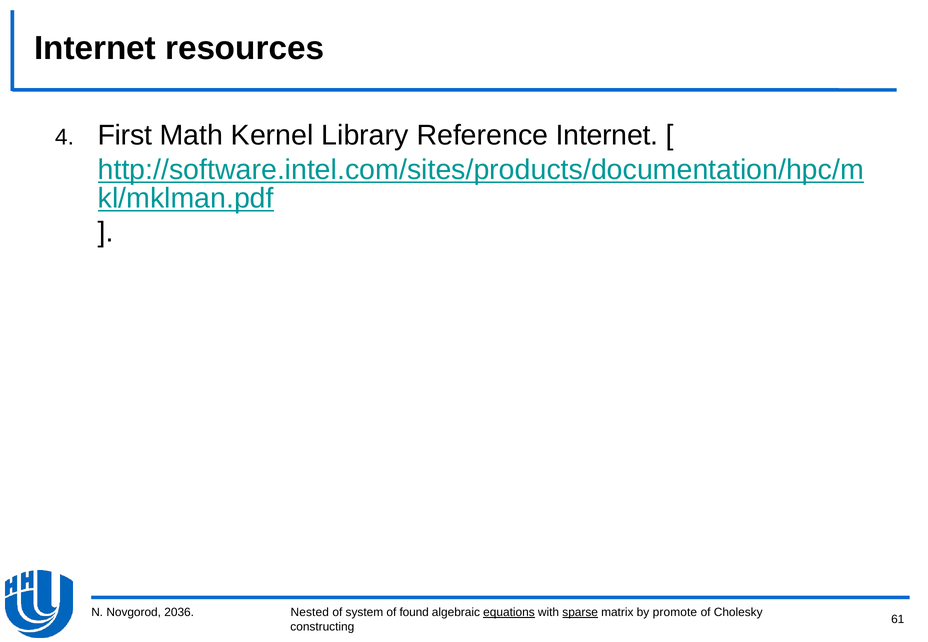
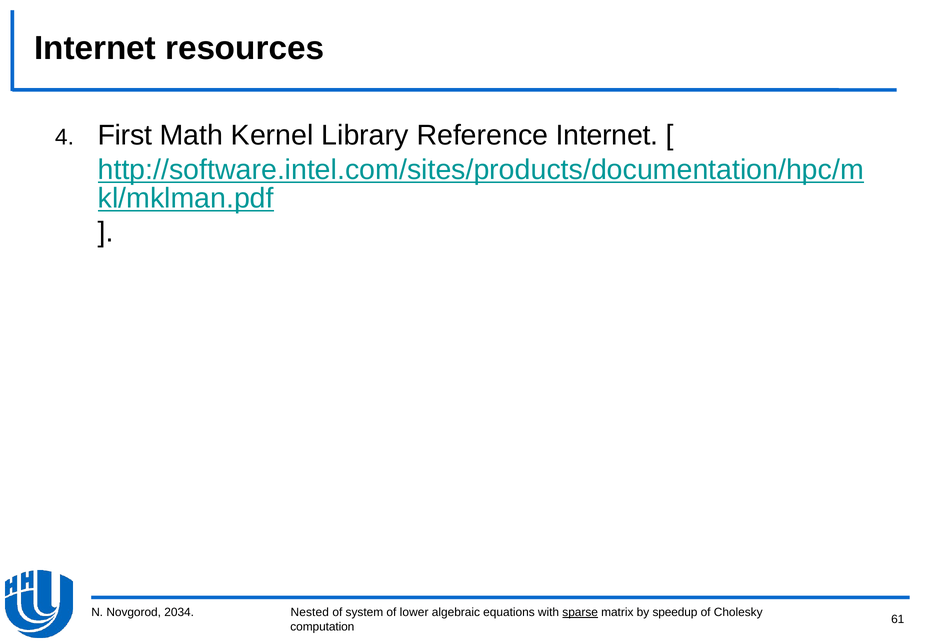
2036: 2036 -> 2034
found: found -> lower
equations underline: present -> none
promote: promote -> speedup
constructing: constructing -> computation
